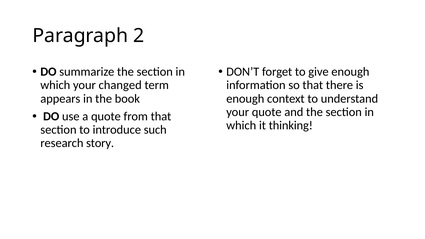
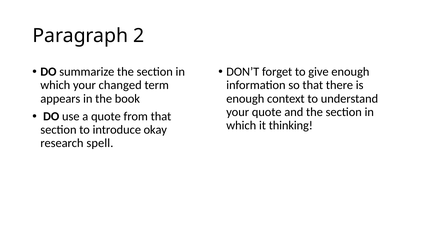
such: such -> okay
story: story -> spell
